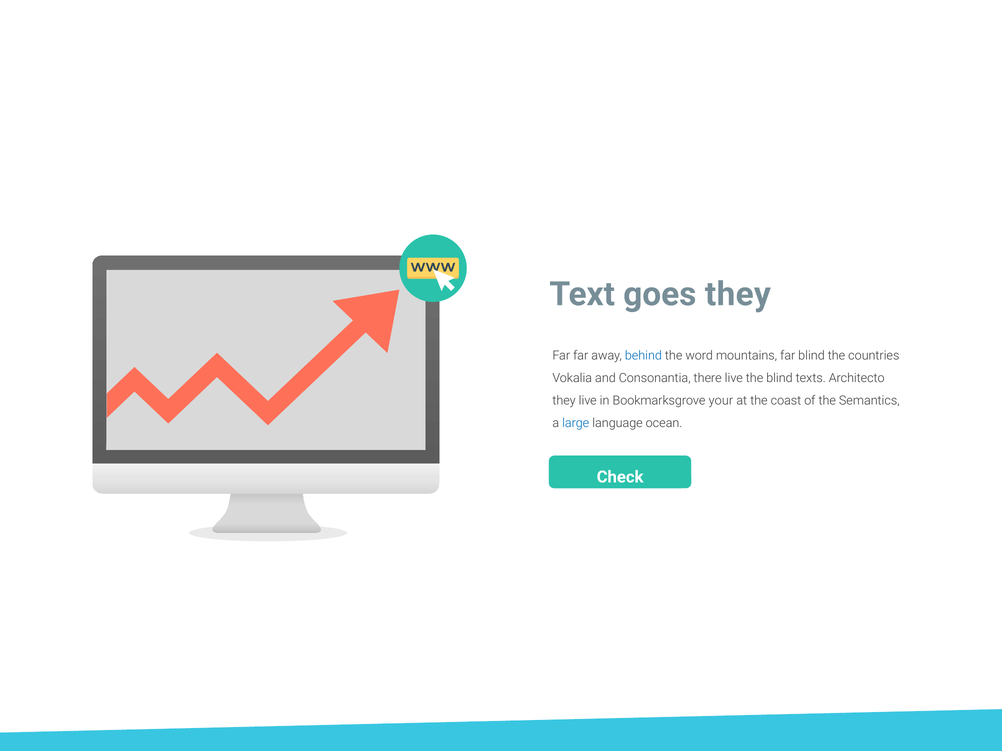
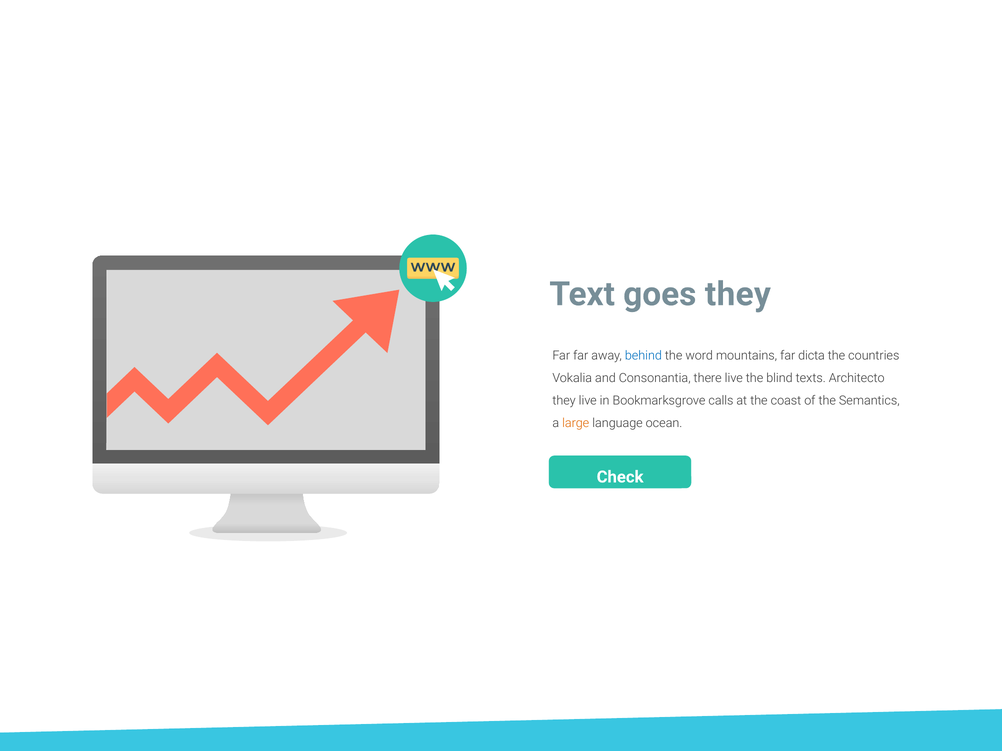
far blind: blind -> dicta
your: your -> calls
large colour: blue -> orange
